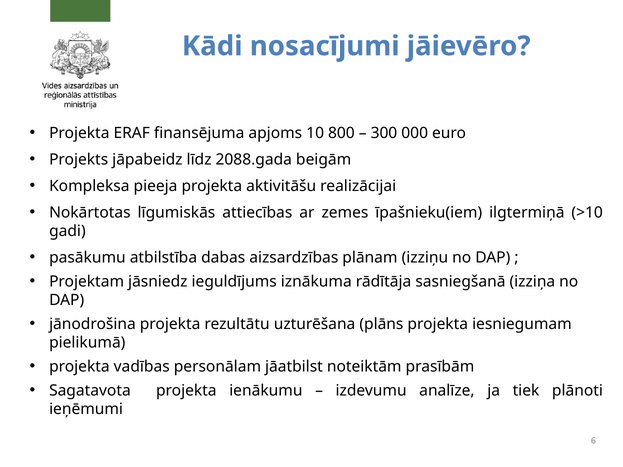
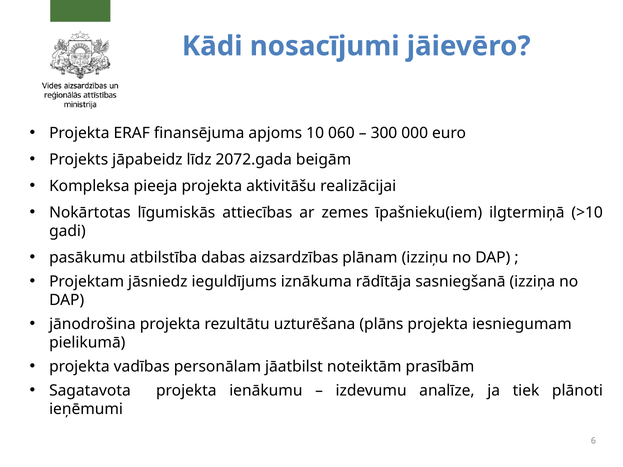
800: 800 -> 060
2088.gada: 2088.gada -> 2072.gada
